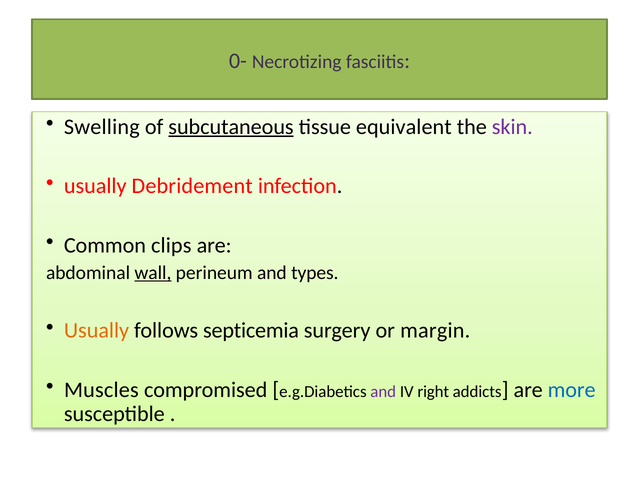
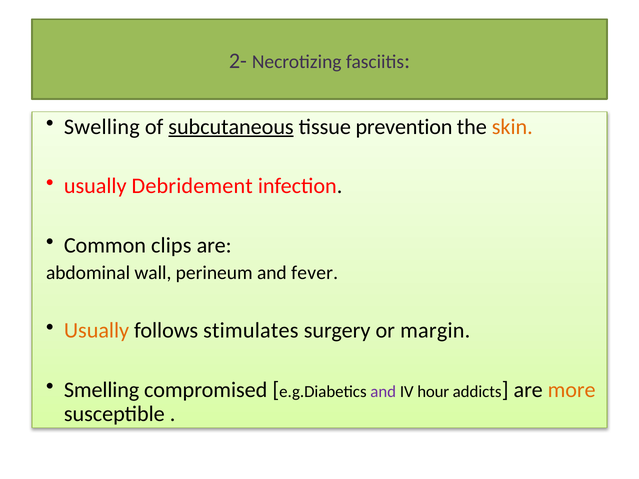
0-: 0- -> 2-
equivalent: equivalent -> prevention
skin colour: purple -> orange
wall underline: present -> none
types: types -> fever
septicemia: septicemia -> stimulates
Muscles: Muscles -> Smelling
right: right -> hour
more colour: blue -> orange
